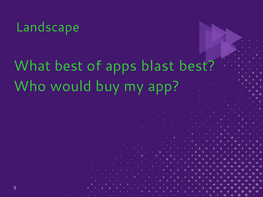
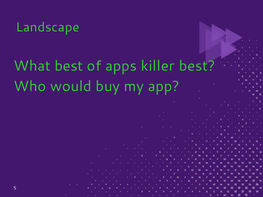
blast: blast -> killer
